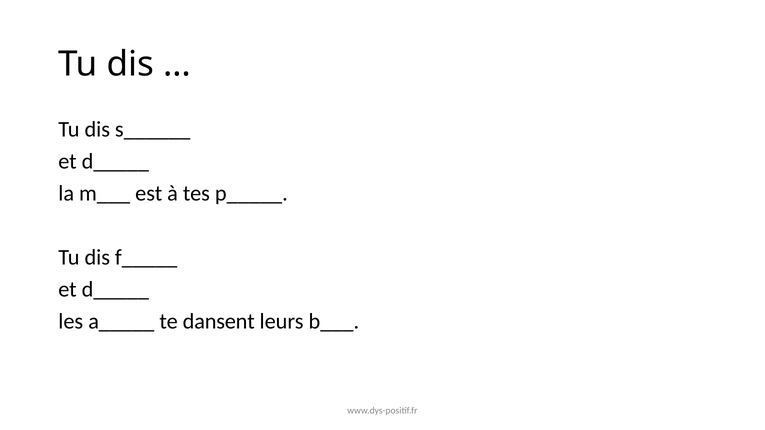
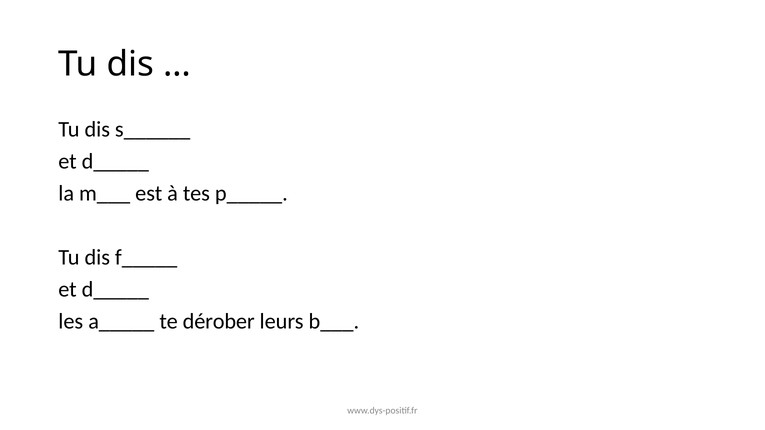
dansent: dansent -> dérober
